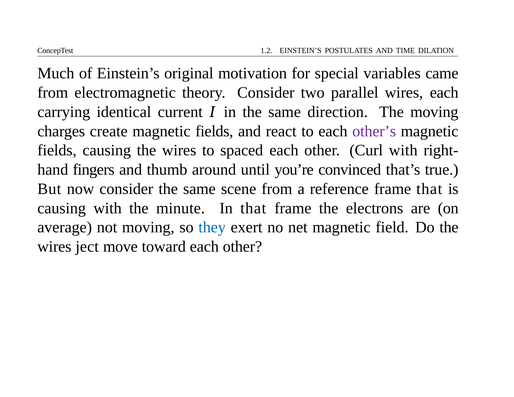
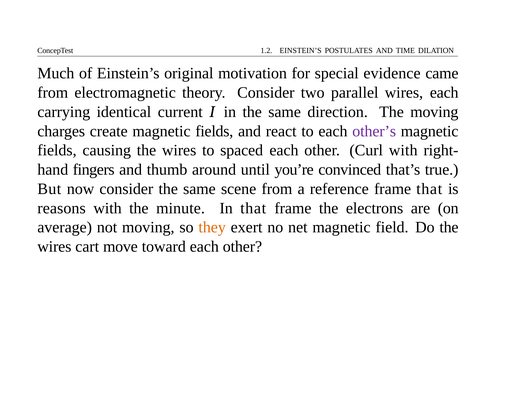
variables: variables -> evidence
causing at (62, 208): causing -> reasons
they colour: blue -> orange
ject: ject -> cart
